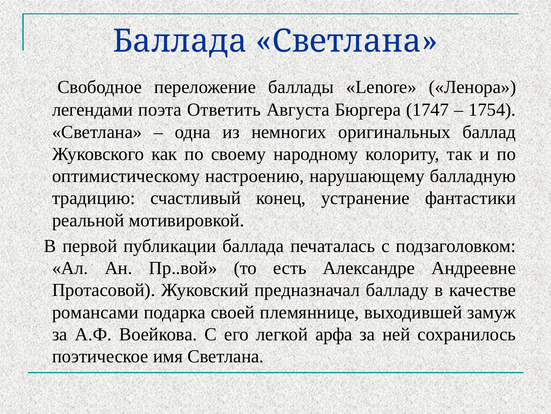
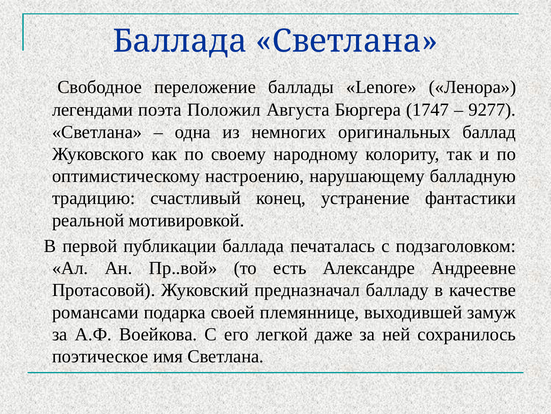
Ответить: Ответить -> Положил
1754: 1754 -> 9277
арфа: арфа -> даже
